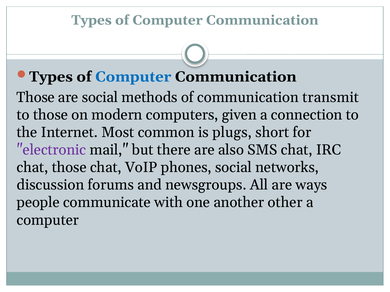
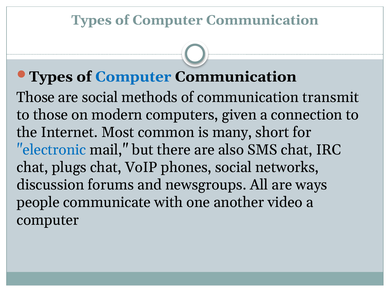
plugs: plugs -> many
electronic colour: purple -> blue
chat those: those -> plugs
other: other -> video
